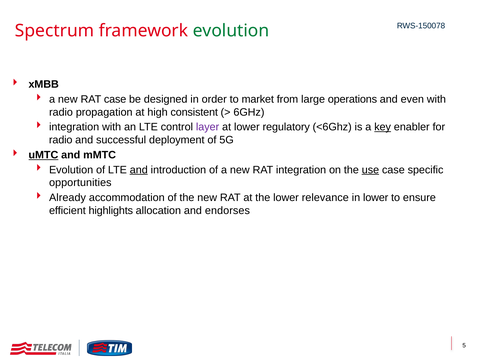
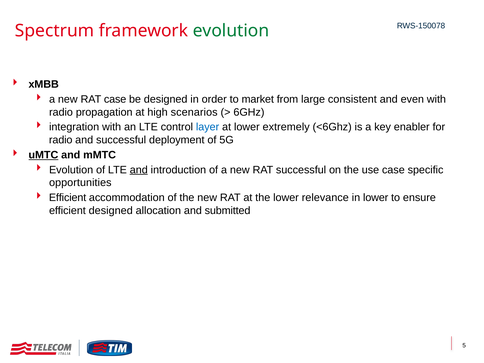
operations: operations -> consistent
consistent: consistent -> scenarios
layer colour: purple -> blue
regulatory: regulatory -> extremely
key underline: present -> none
RAT integration: integration -> successful
use underline: present -> none
Already at (68, 198): Already -> Efficient
efficient highlights: highlights -> designed
endorses: endorses -> submitted
